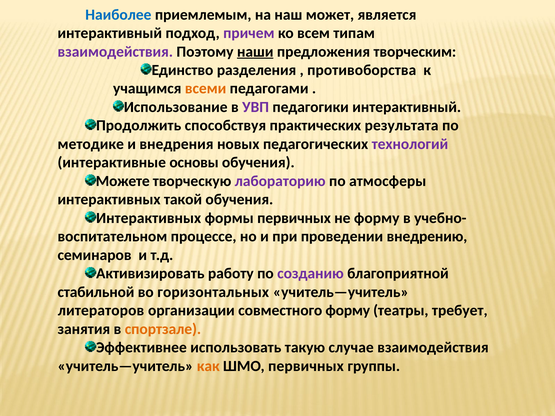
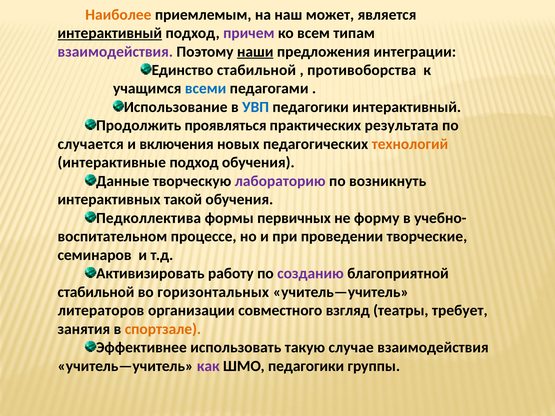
Наиболее colour: blue -> orange
интерактивный at (110, 33) underline: none -> present
творческим: творческим -> интеграции
Единство разделения: разделения -> стабильной
всеми colour: orange -> blue
УВП colour: purple -> blue
способствуя: способствуя -> проявляться
методике: методике -> случается
внедрения: внедрения -> включения
технологий colour: purple -> orange
интерактивные основы: основы -> подход
Можете: Можете -> Данные
атмосферы: атмосферы -> возникнуть
Интерактивных at (149, 218): Интерактивных -> Педколлектива
внедрению: внедрению -> творческие
совместного форму: форму -> взгляд
как colour: orange -> purple
ШМО первичных: первичных -> педагогики
